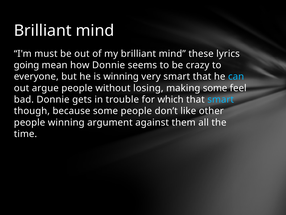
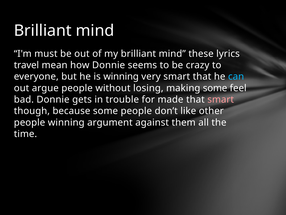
going: going -> travel
which: which -> made
smart at (221, 99) colour: light blue -> pink
